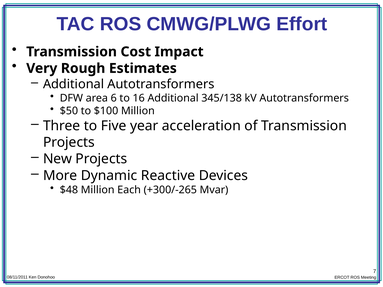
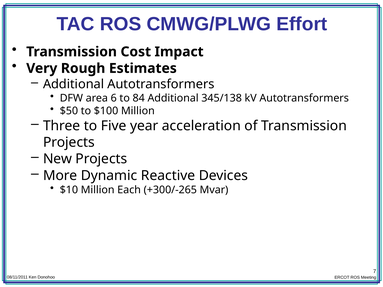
16: 16 -> 84
$48: $48 -> $10
